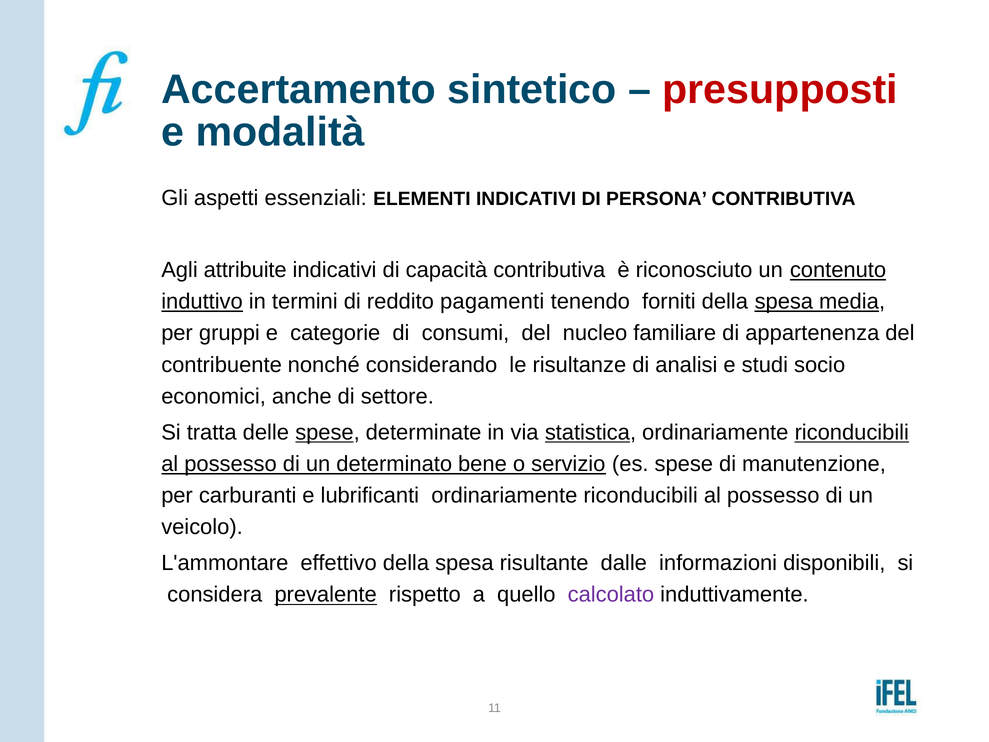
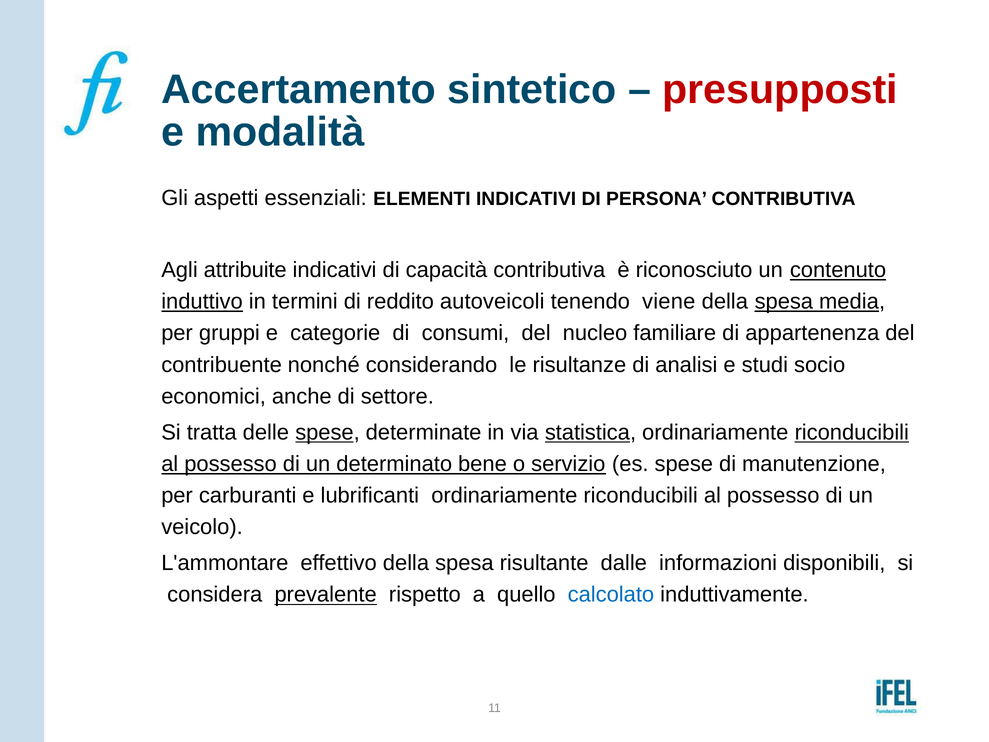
pagamenti: pagamenti -> autoveicoli
forniti: forniti -> viene
calcolato colour: purple -> blue
